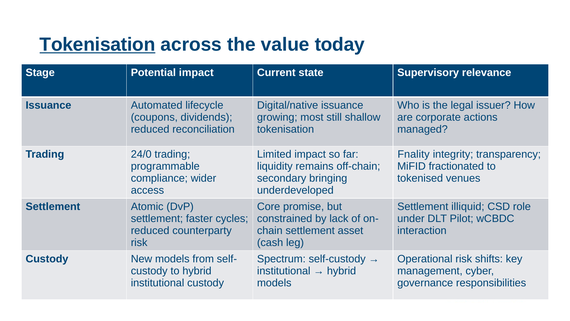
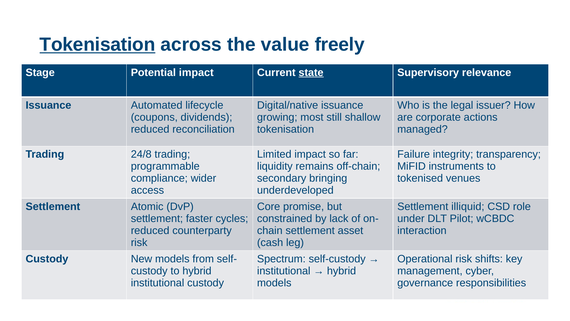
today: today -> freely
state underline: none -> present
24/0: 24/0 -> 24/8
Fnality: Fnality -> Failure
fractionated: fractionated -> instruments
